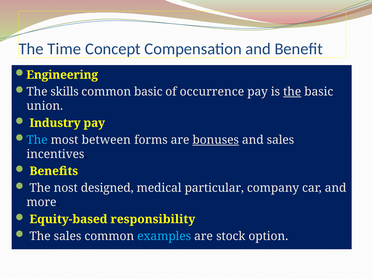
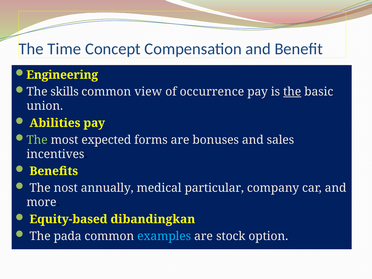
common basic: basic -> view
Industry: Industry -> Abilities
The at (37, 140) colour: light blue -> light green
between: between -> expected
bonuses underline: present -> none
designed: designed -> annually
responsibility: responsibility -> dibandingkan
The sales: sales -> pada
